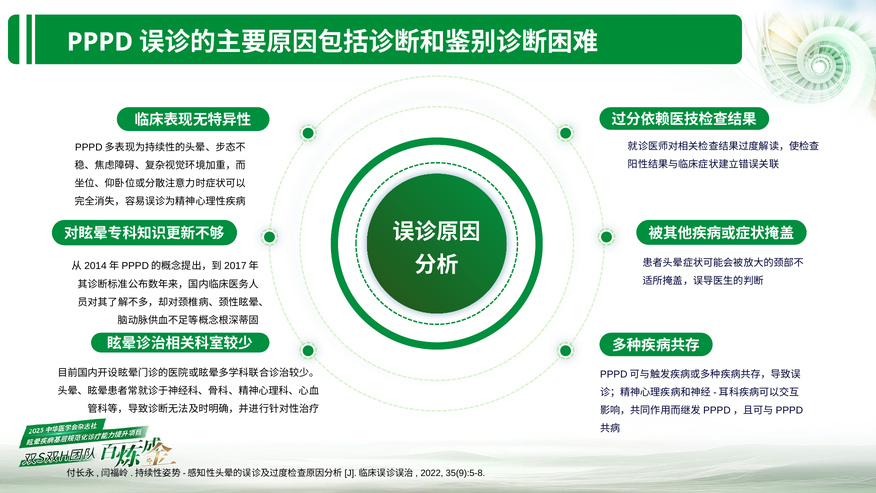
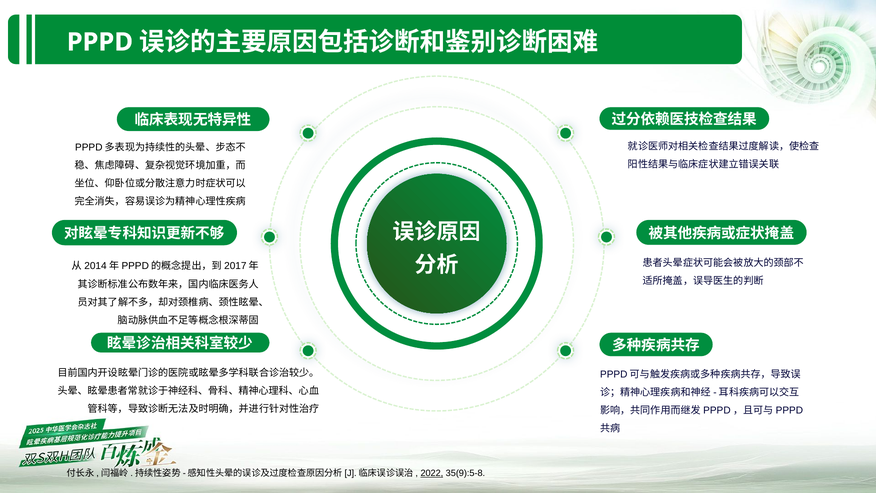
2022 underline: none -> present
